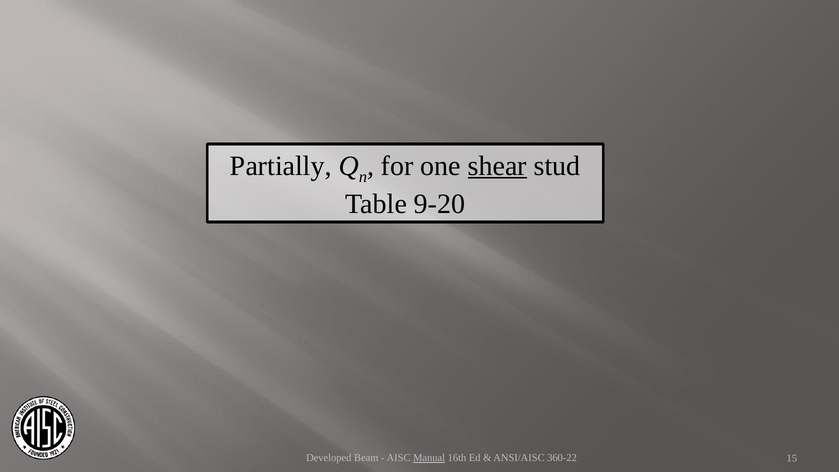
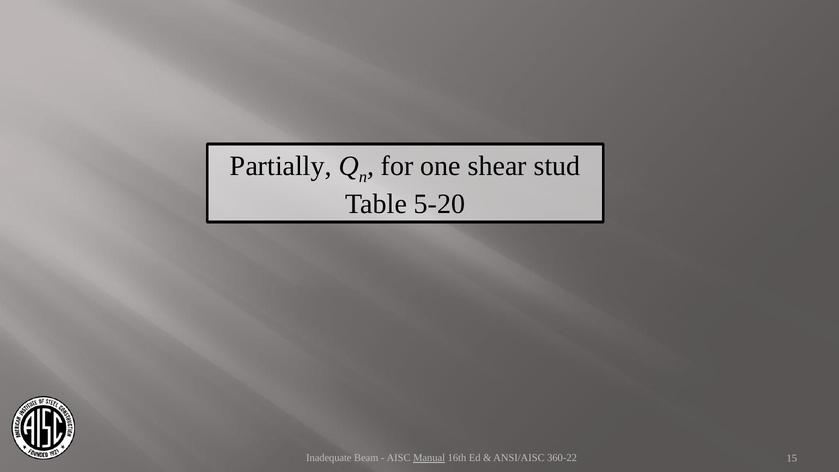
shear underline: present -> none
9-20: 9-20 -> 5-20
Developed: Developed -> Inadequate
